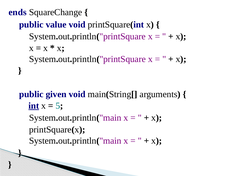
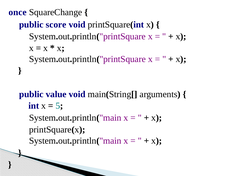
ends: ends -> once
value: value -> score
given: given -> value
int underline: present -> none
